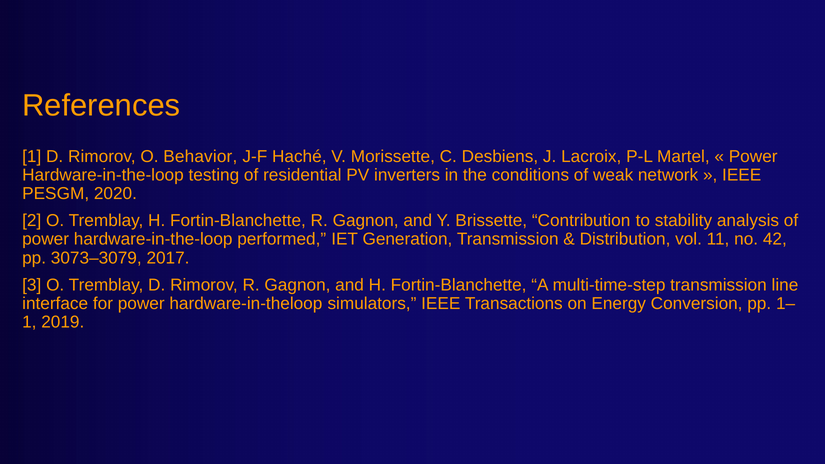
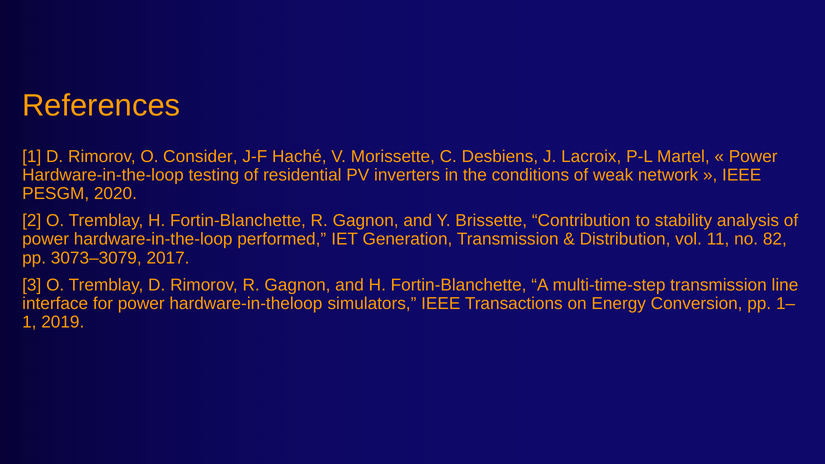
Behavior: Behavior -> Consider
42: 42 -> 82
